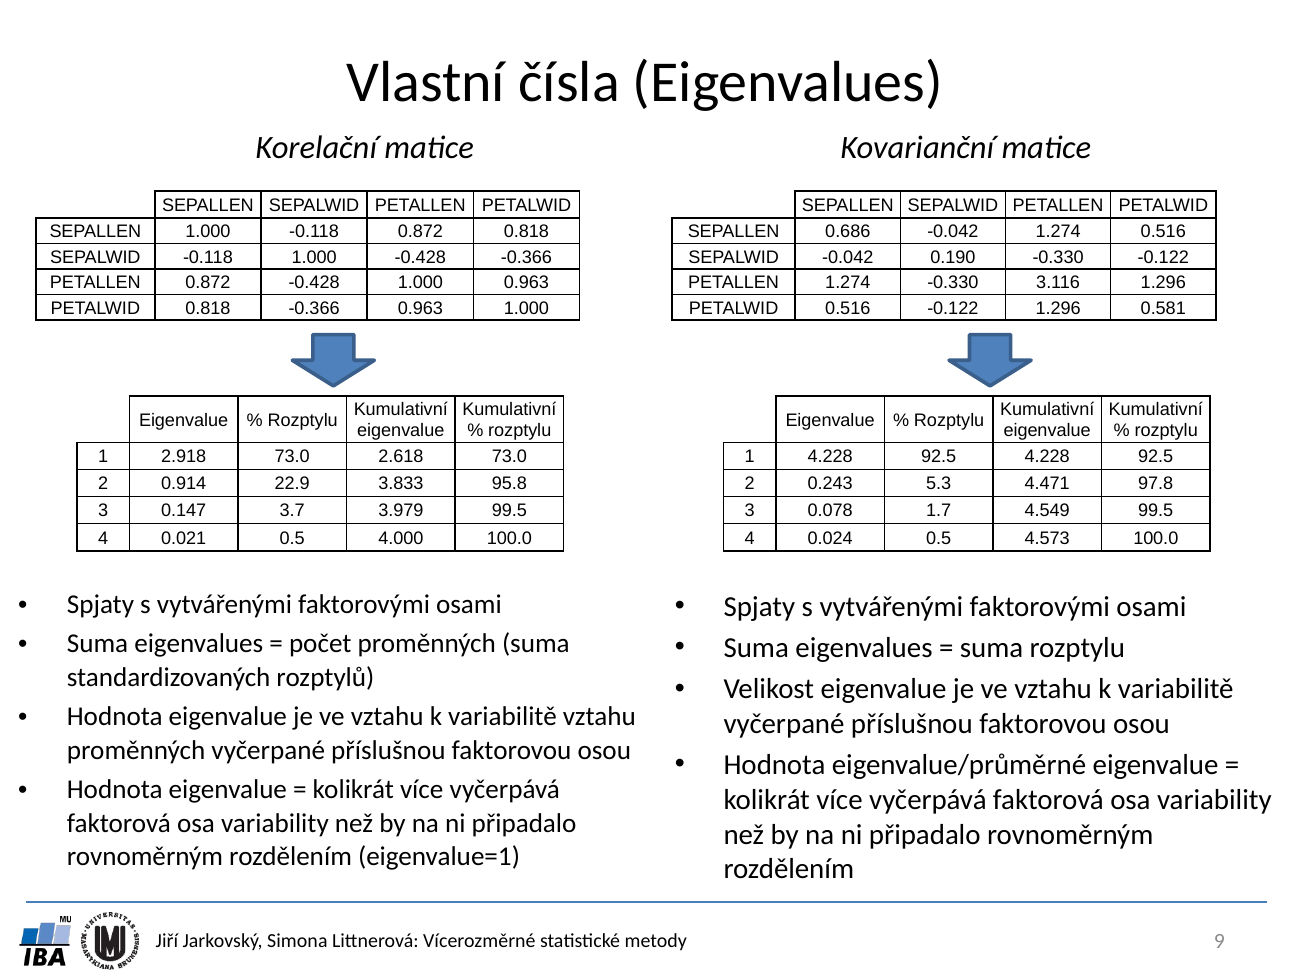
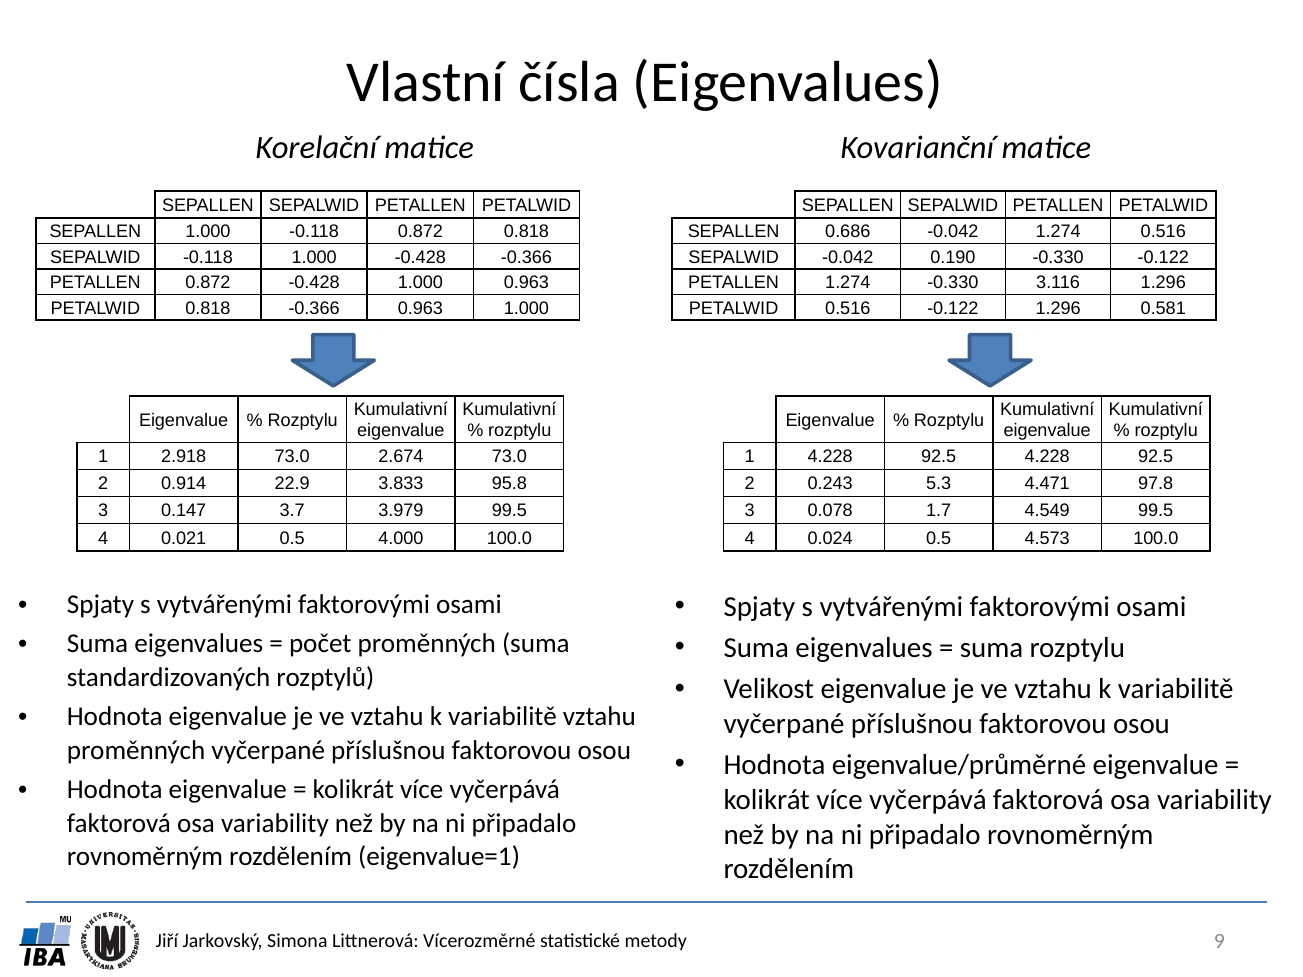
2.618: 2.618 -> 2.674
